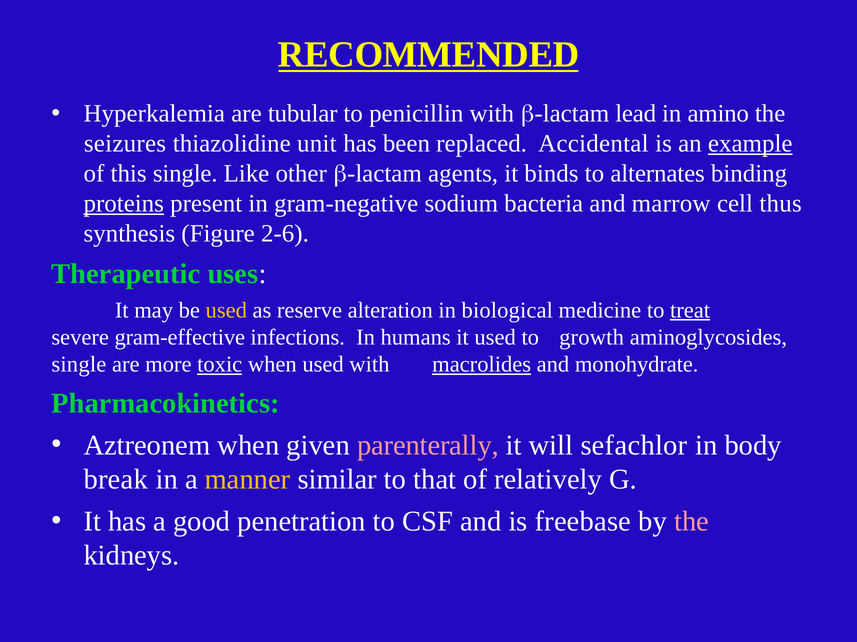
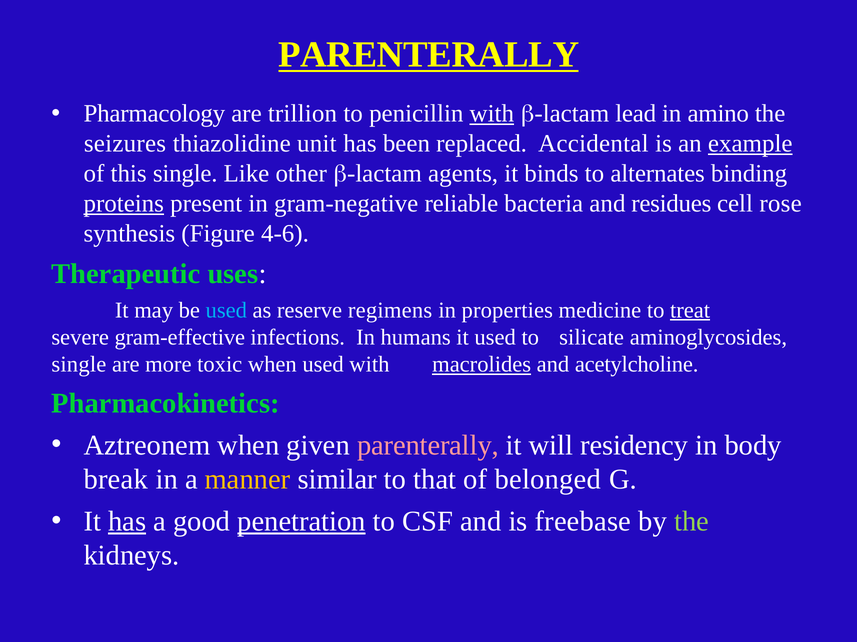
RECOMMENDED at (429, 55): RECOMMENDED -> PARENTERALLY
Hyperkalemia: Hyperkalemia -> Pharmacology
tubular: tubular -> trillion
with at (492, 114) underline: none -> present
sodium: sodium -> reliable
marrow: marrow -> residues
thus: thus -> rose
2-6: 2-6 -> 4-6
used at (226, 311) colour: yellow -> light blue
alteration: alteration -> regimens
biological: biological -> properties
growth: growth -> silicate
toxic underline: present -> none
monohydrate: monohydrate -> acetylcholine
sefachlor: sefachlor -> residency
relatively: relatively -> belonged
has at (127, 522) underline: none -> present
penetration underline: none -> present
the at (692, 522) colour: pink -> light green
